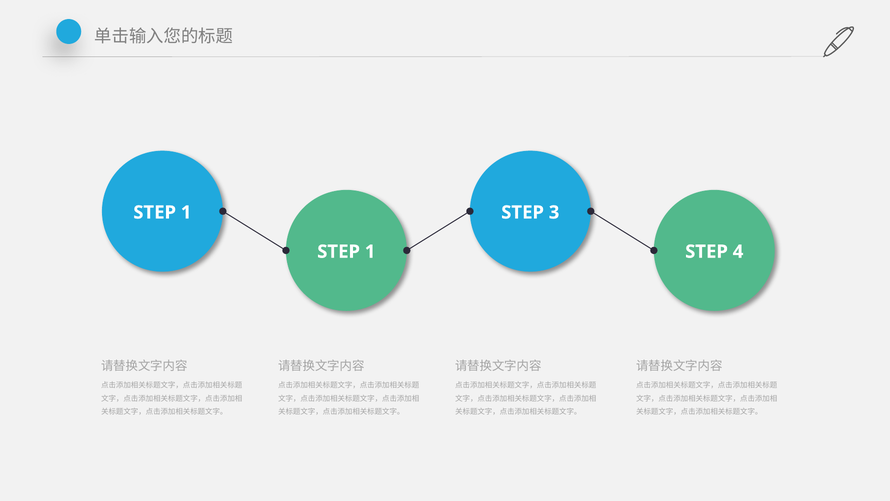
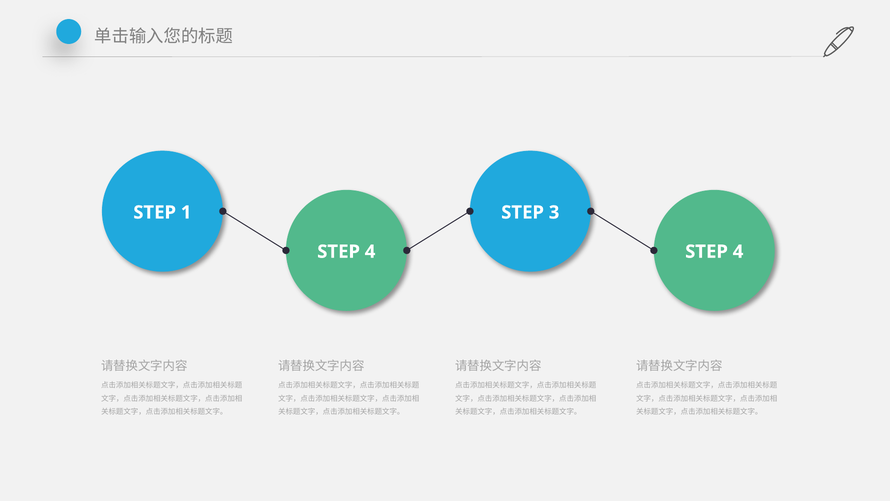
1 at (370, 251): 1 -> 4
